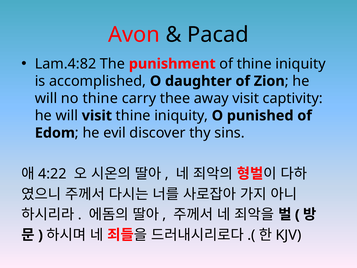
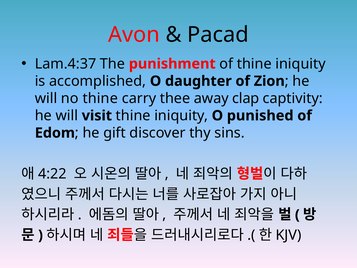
Lam.4:82: Lam.4:82 -> Lam.4:37
away visit: visit -> clap
evil: evil -> gift
